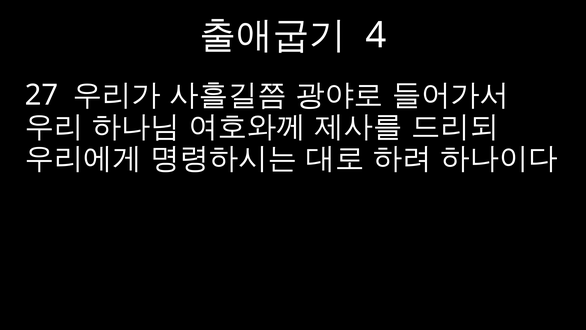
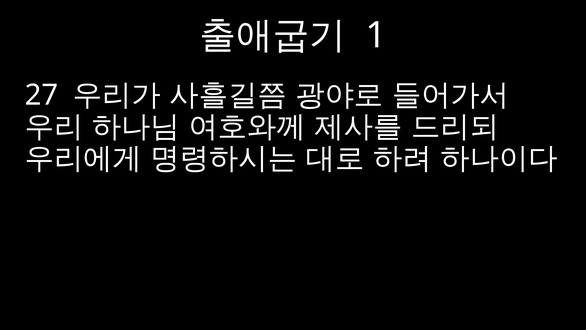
4: 4 -> 1
